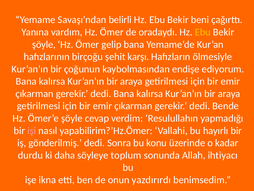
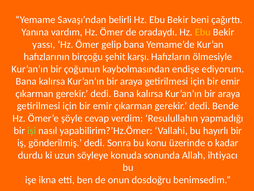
şöyle at (44, 44): şöyle -> yassı
işi colour: pink -> light green
daha: daha -> uzun
toplum: toplum -> konuda
yazdırırdı: yazdırırdı -> dosdoğru
